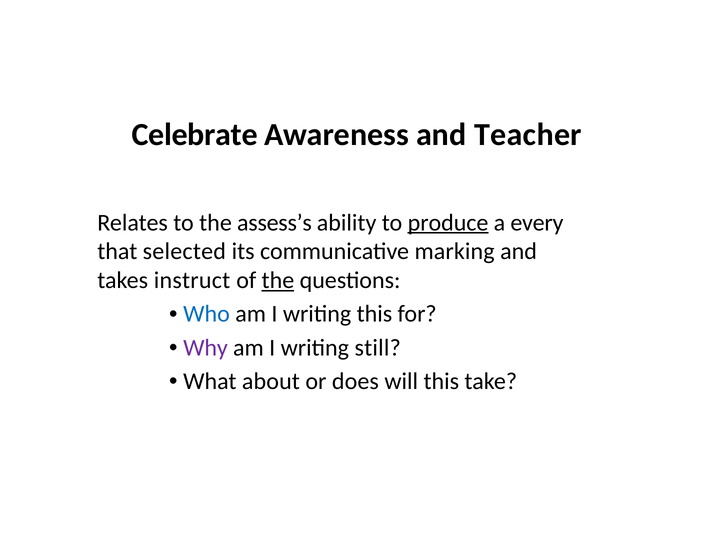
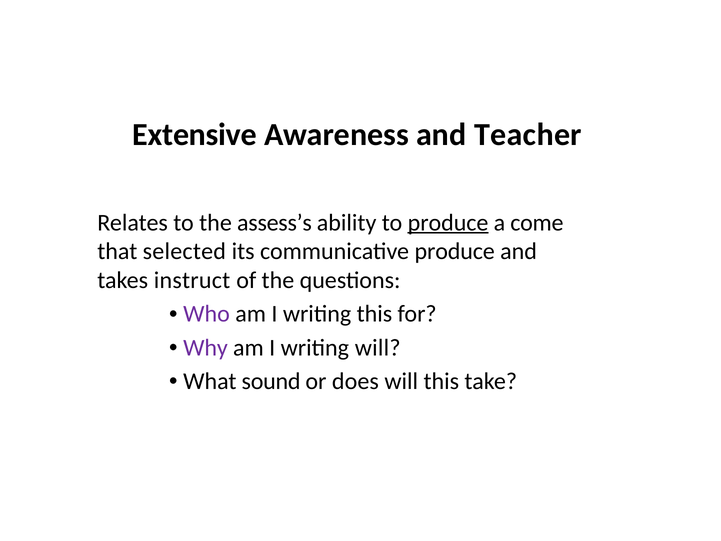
Celebrate: Celebrate -> Extensive
every: every -> come
communicative marking: marking -> produce
the at (278, 280) underline: present -> none
Who colour: blue -> purple
writing still: still -> will
about: about -> sound
